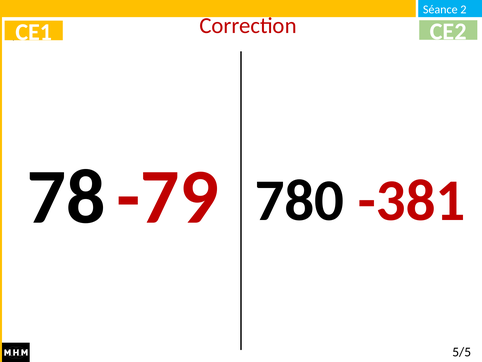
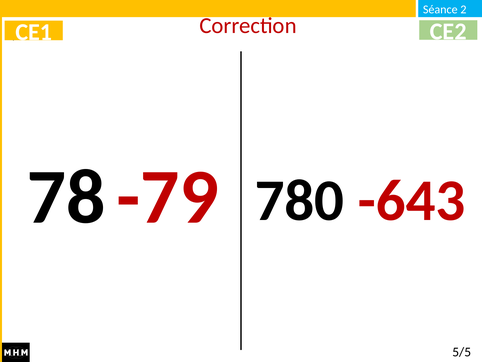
-381: -381 -> -643
